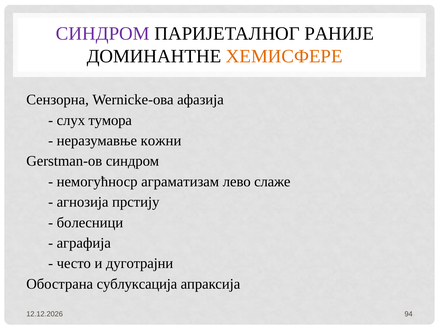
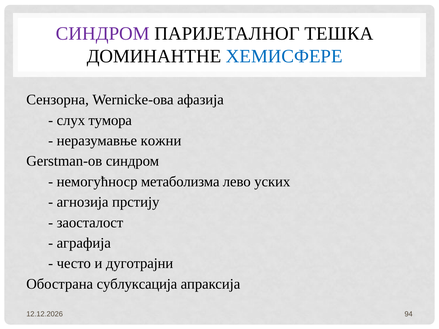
РАНИЈЕ: РАНИЈЕ -> ТЕШКА
ХЕМИСФЕРЕ colour: orange -> blue
аграматизам: аграматизам -> метаболизма
слаже: слаже -> уских
болесници: болесници -> заосталост
